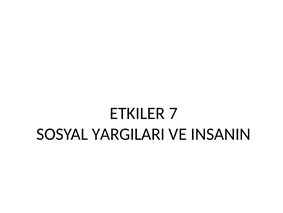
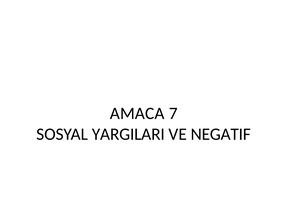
ETKILER: ETKILER -> AMACA
INSANIN: INSANIN -> NEGATIF
